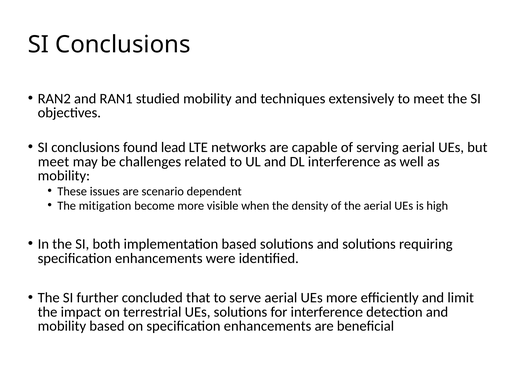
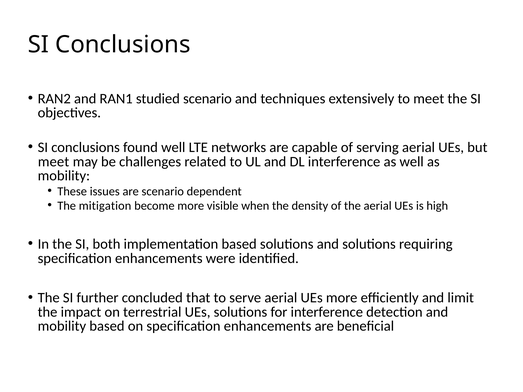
studied mobility: mobility -> scenario
found lead: lead -> well
